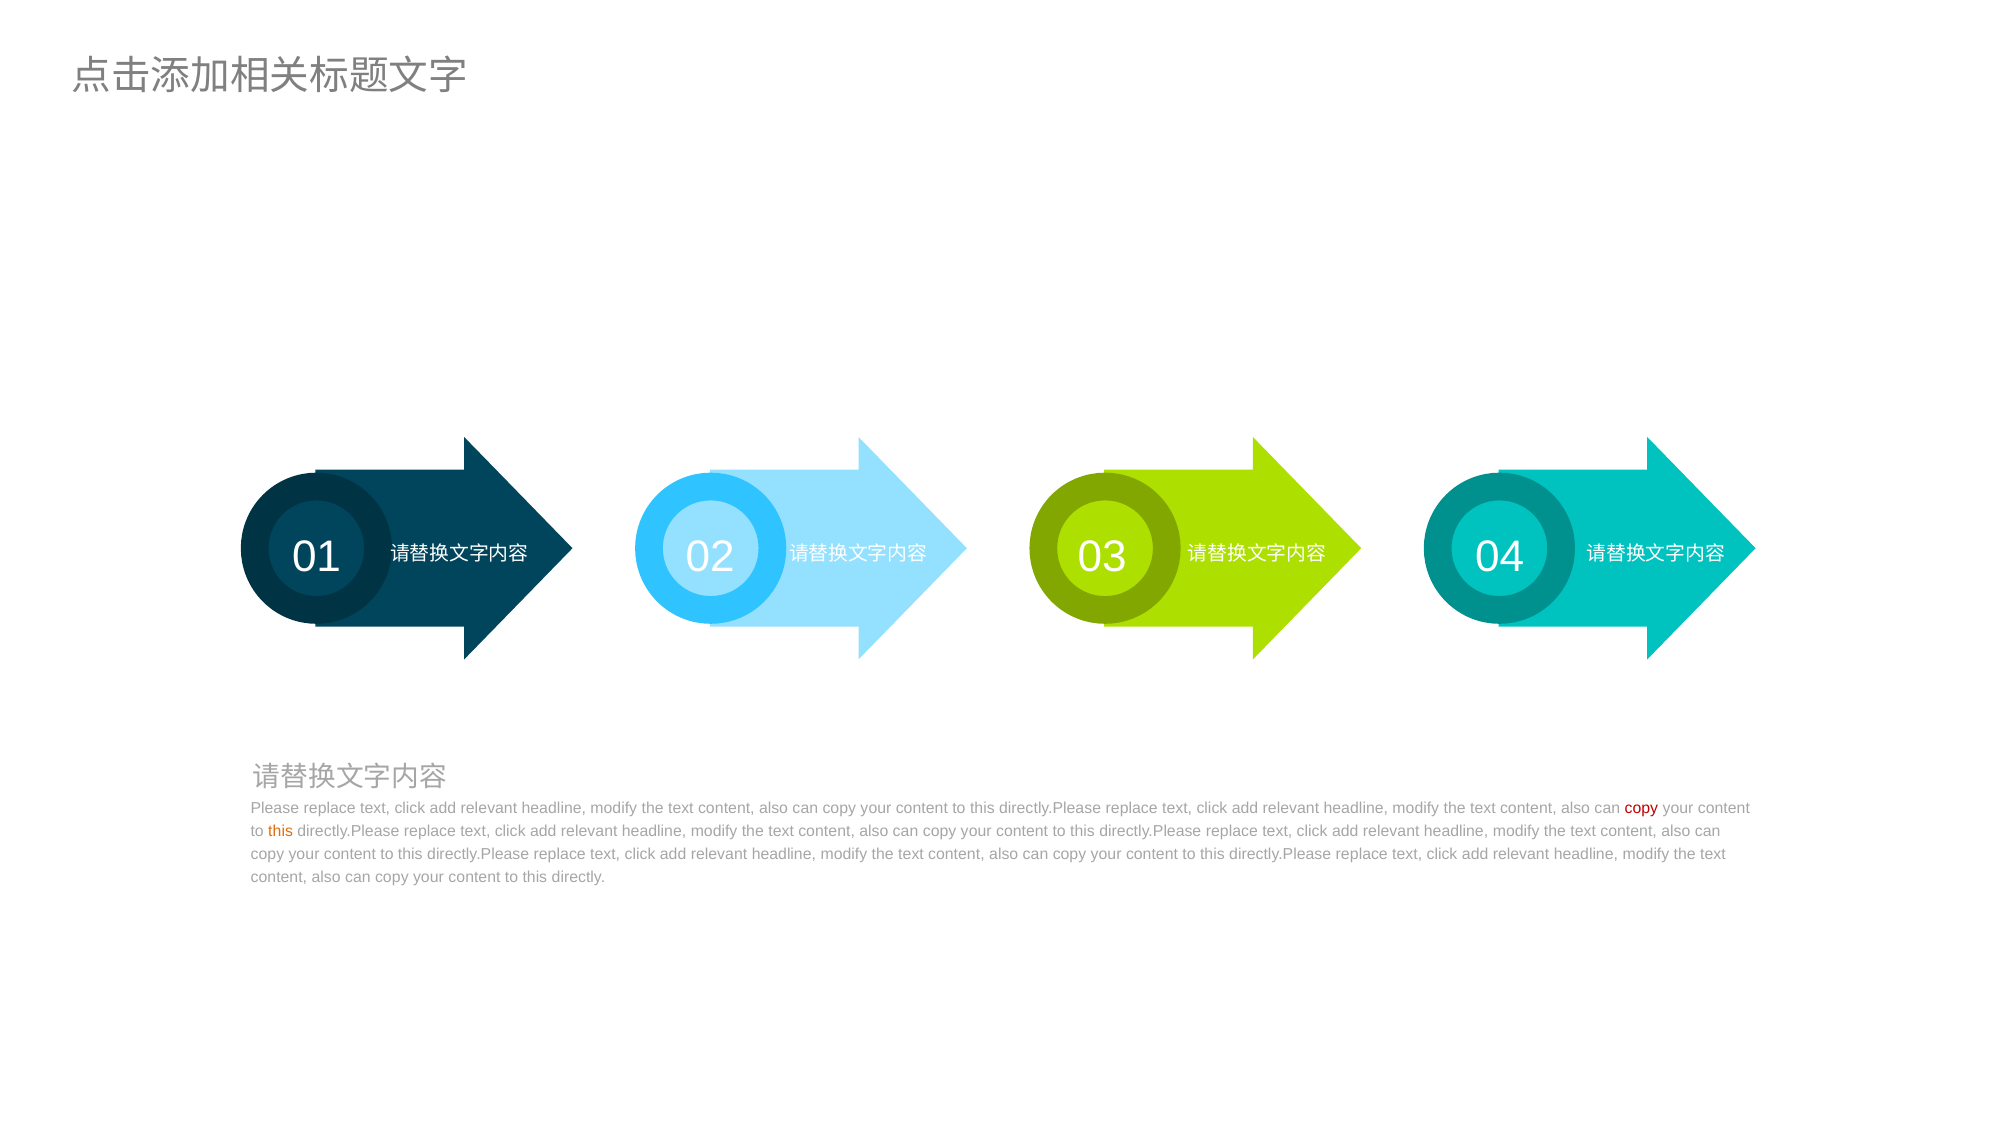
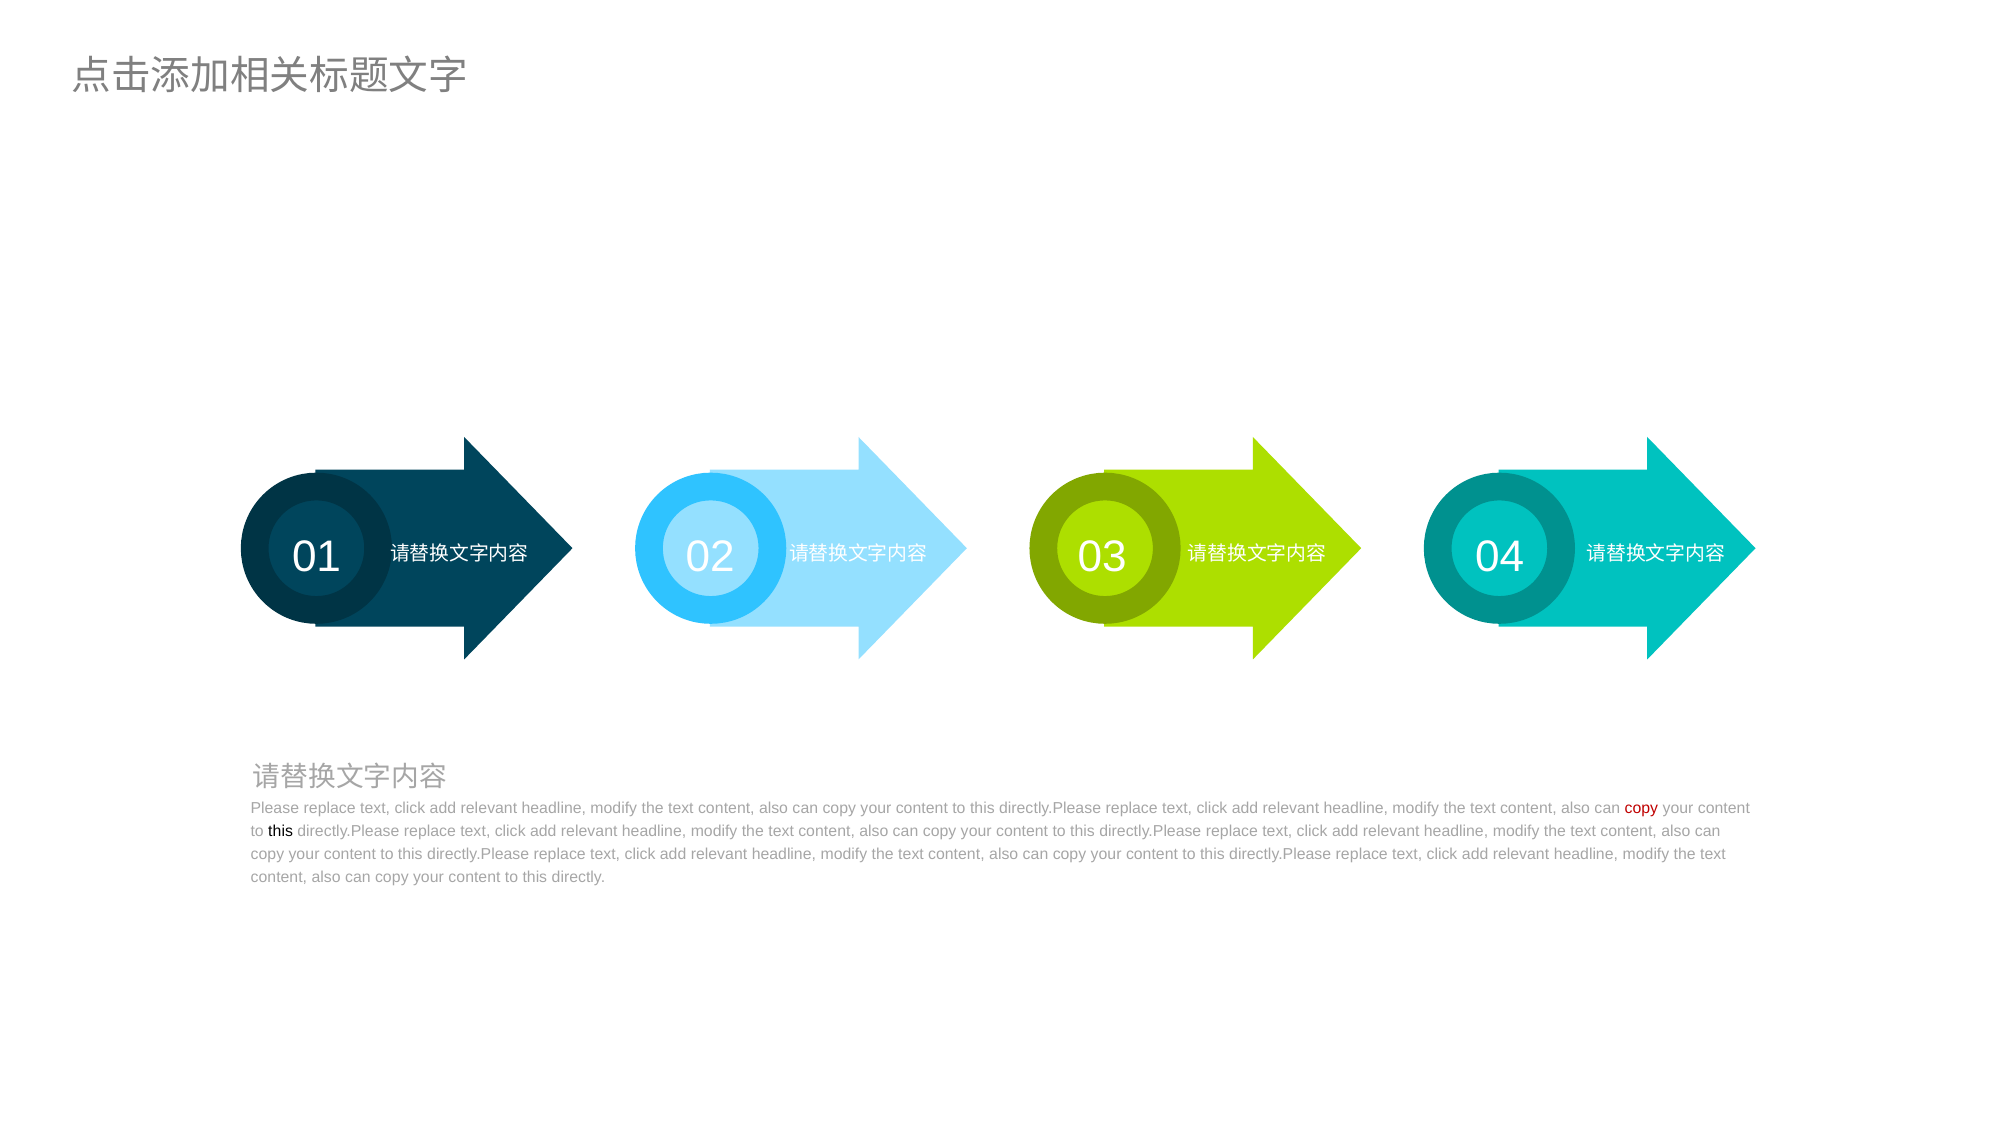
this at (281, 832) colour: orange -> black
